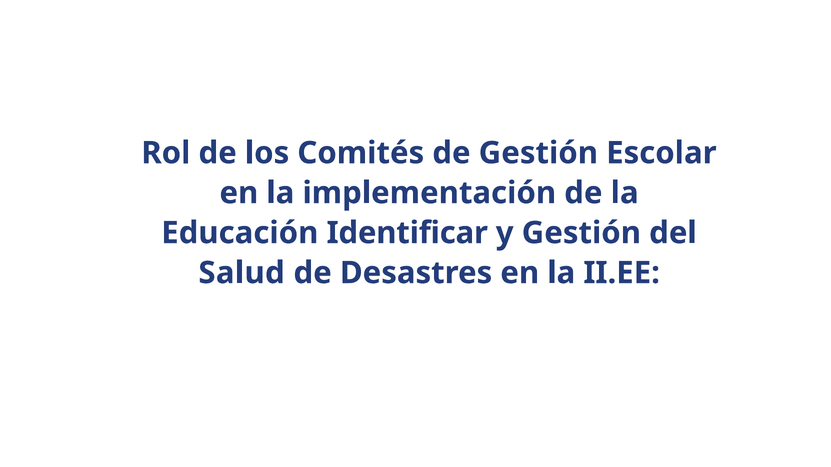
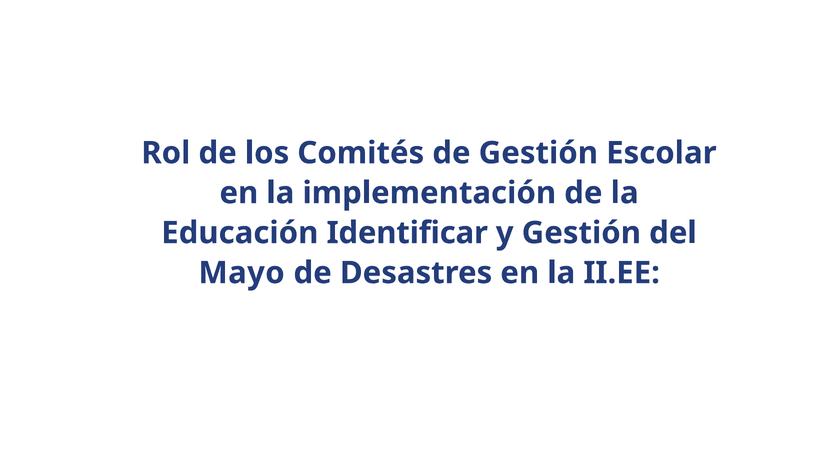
Salud: Salud -> Mayo
